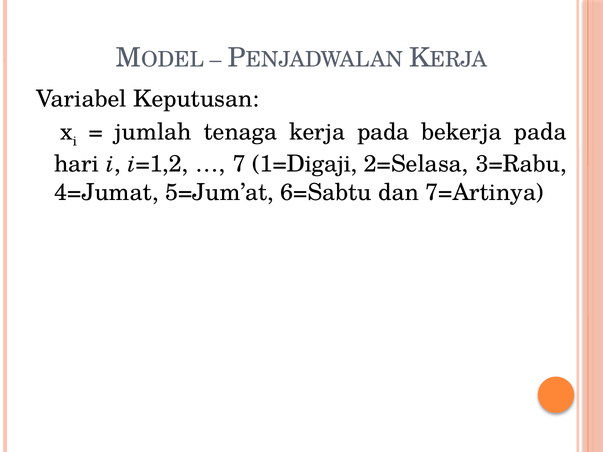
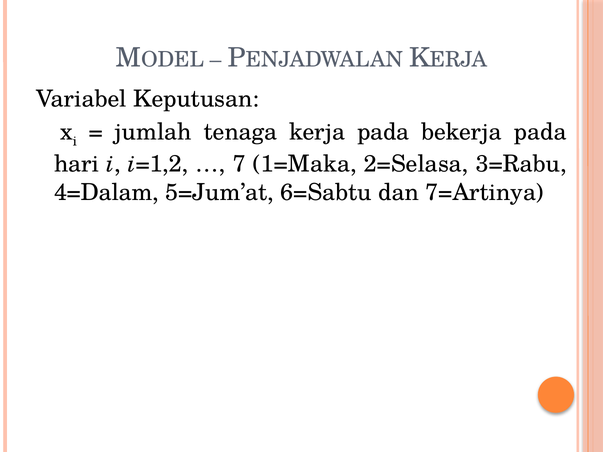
1=Digaji: 1=Digaji -> 1=Maka
4=Jumat: 4=Jumat -> 4=Dalam
